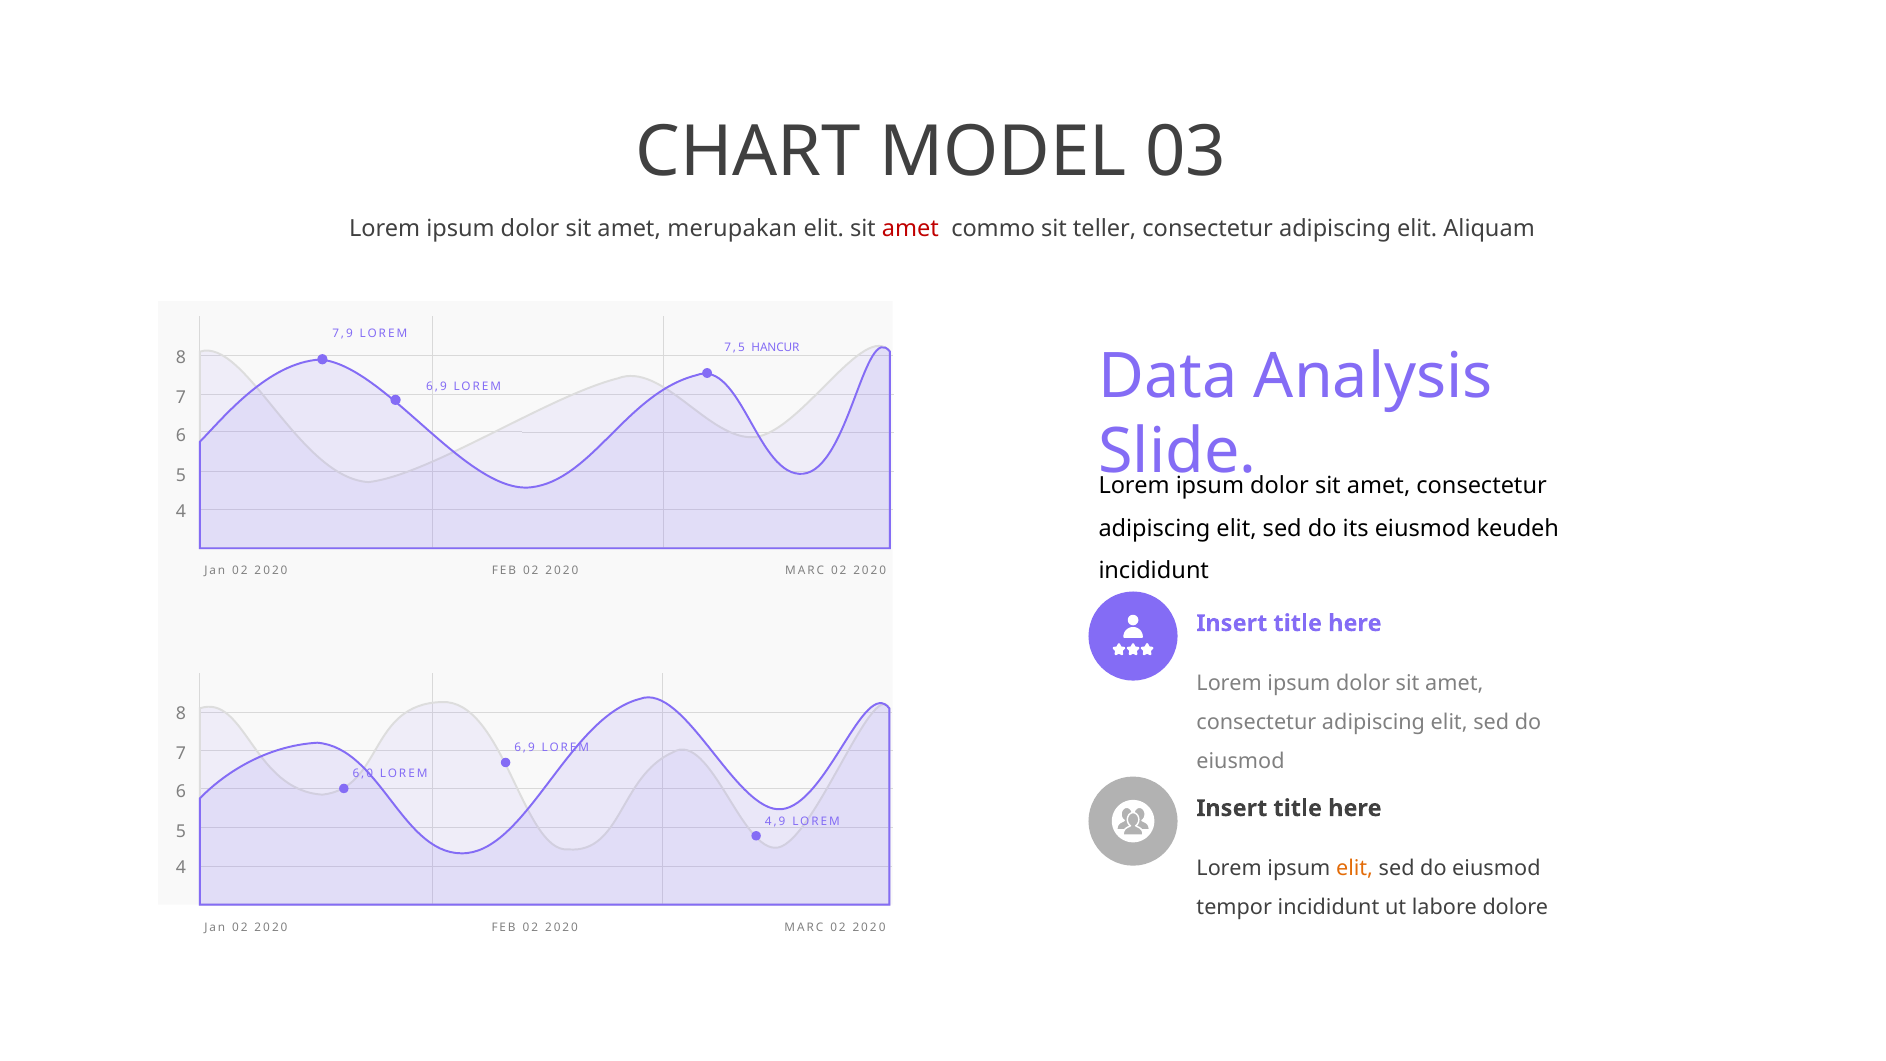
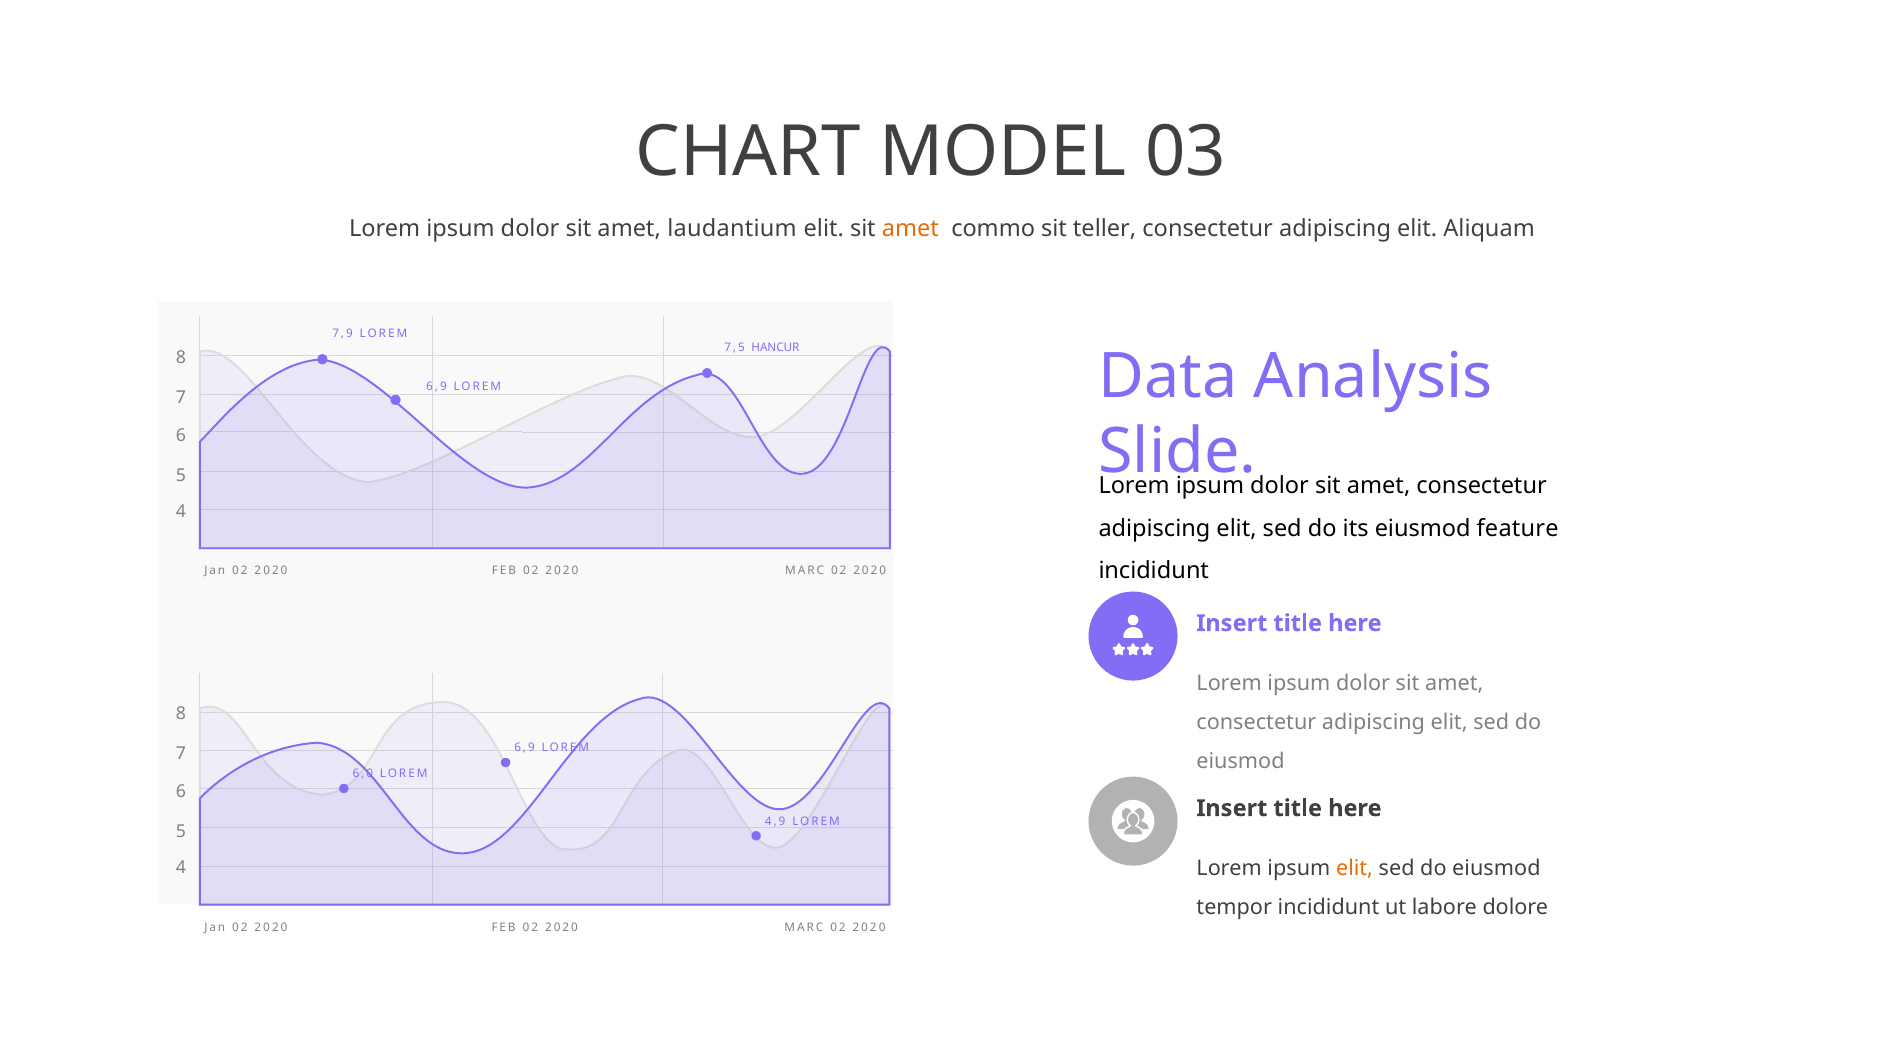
merupakan: merupakan -> laudantium
amet at (910, 228) colour: red -> orange
keudeh: keudeh -> feature
